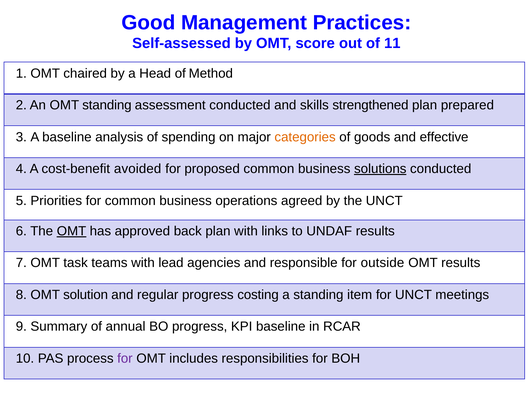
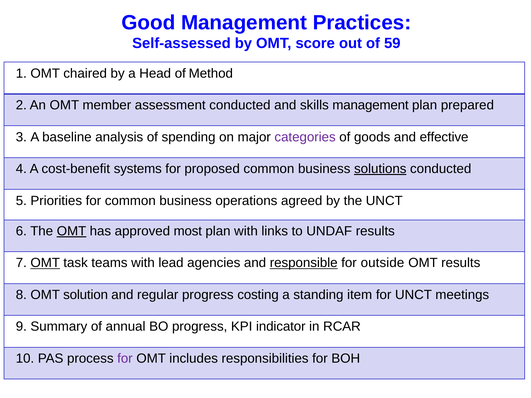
11: 11 -> 59
OMT standing: standing -> member
skills strengthened: strengthened -> management
categories colour: orange -> purple
avoided: avoided -> systems
back: back -> most
OMT at (45, 263) underline: none -> present
responsible underline: none -> present
KPI baseline: baseline -> indicator
